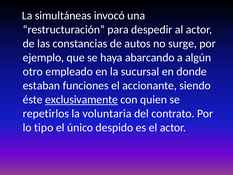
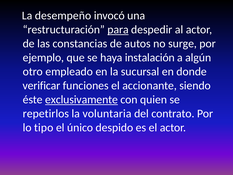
simultáneas: simultáneas -> desempeño
para underline: none -> present
abarcando: abarcando -> instalación
estaban: estaban -> verificar
